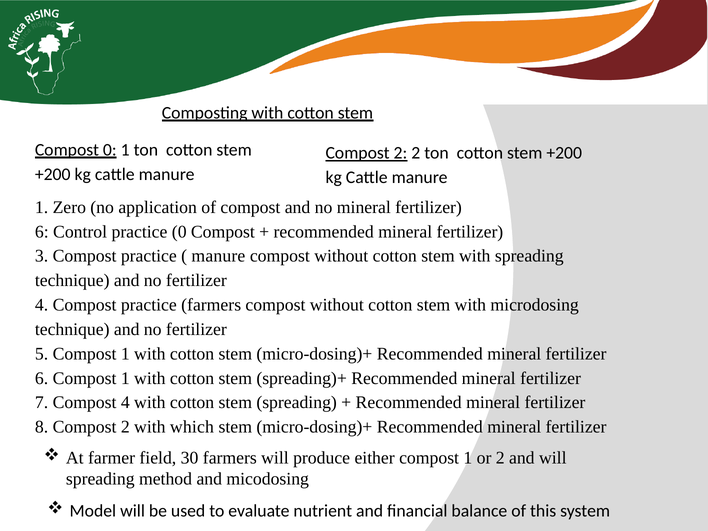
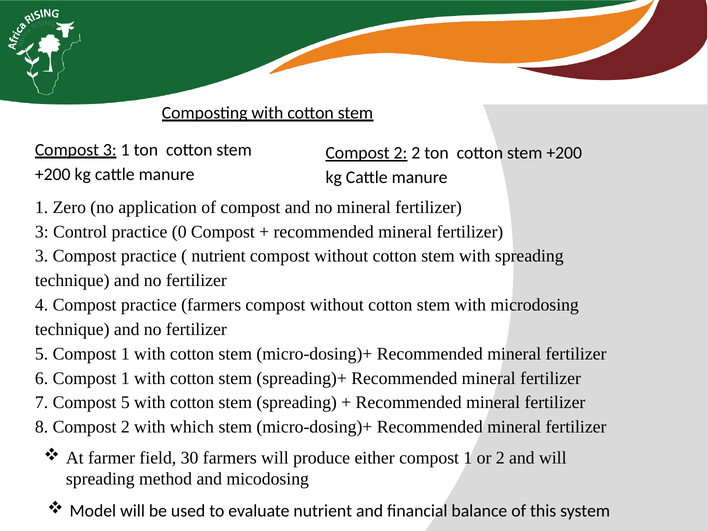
Compost 0: 0 -> 3
6 at (42, 232): 6 -> 3
manure at (218, 256): manure -> nutrient
Compost 4: 4 -> 5
